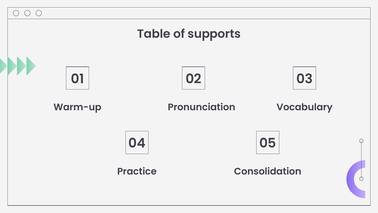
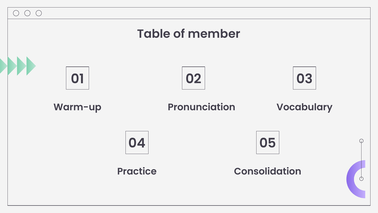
supports: supports -> member
